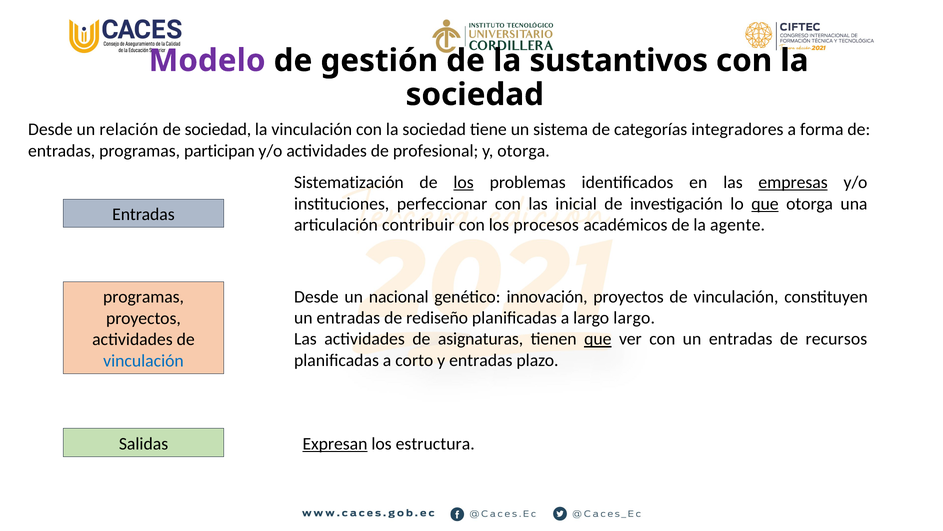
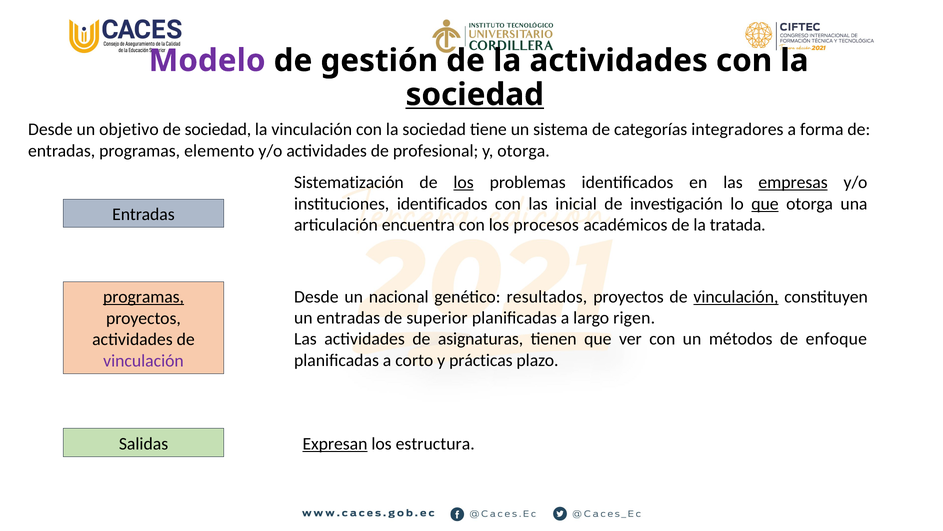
la sustantivos: sustantivos -> actividades
sociedad at (475, 95) underline: none -> present
relación: relación -> objetivo
participan: participan -> elemento
instituciones perfeccionar: perfeccionar -> identificados
contribuir: contribuir -> encuentra
agente: agente -> tratada
innovación: innovación -> resultados
vinculación at (736, 296) underline: none -> present
programas at (143, 297) underline: none -> present
rediseño: rediseño -> superior
largo largo: largo -> rigen
que at (598, 339) underline: present -> none
con un entradas: entradas -> métodos
recursos: recursos -> enfoque
y entradas: entradas -> prácticas
vinculación at (143, 360) colour: blue -> purple
